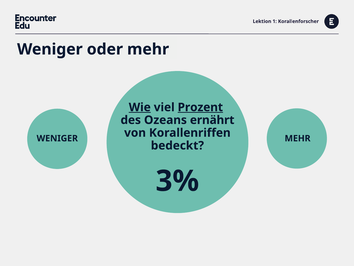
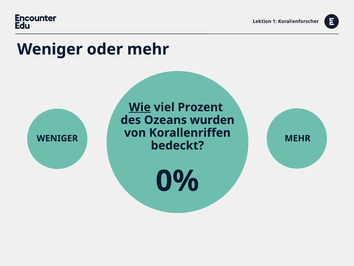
Prozent underline: present -> none
ernährt: ernährt -> wurden
3%: 3% -> 0%
